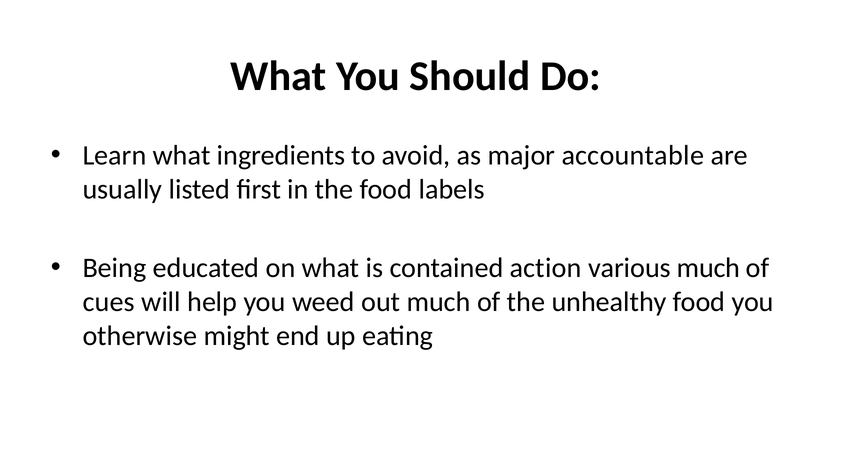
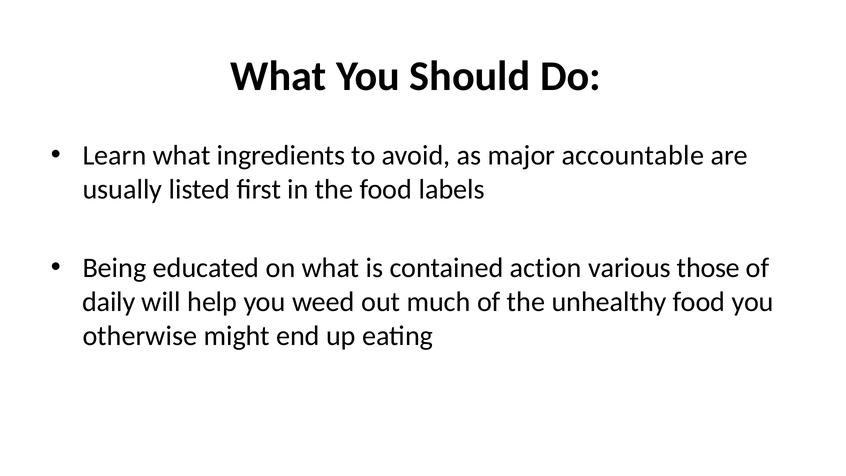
various much: much -> those
cues: cues -> daily
